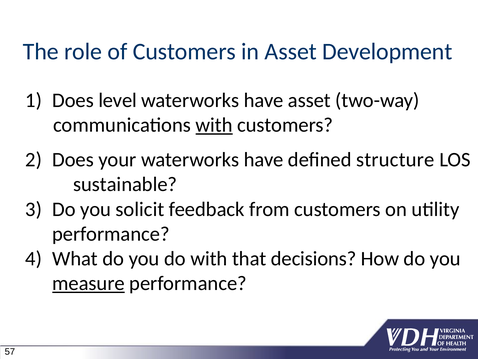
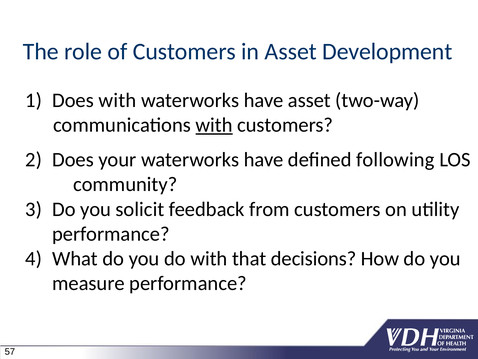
Does level: level -> with
structure: structure -> following
sustainable: sustainable -> community
measure underline: present -> none
